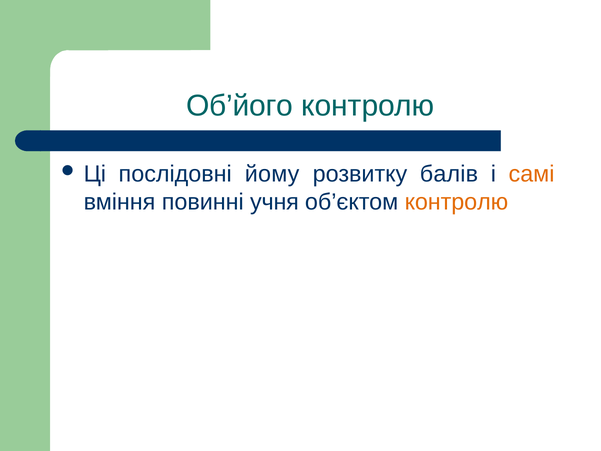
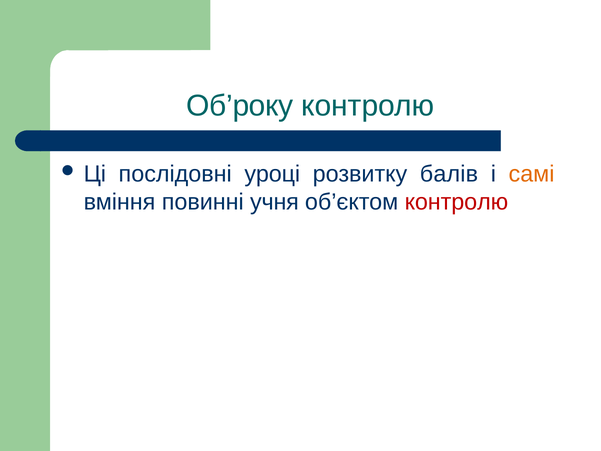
Об’його: Об’його -> Об’року
йому: йому -> уроці
контролю at (457, 202) colour: orange -> red
